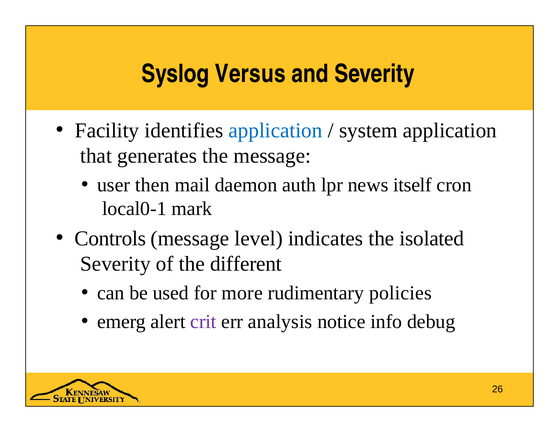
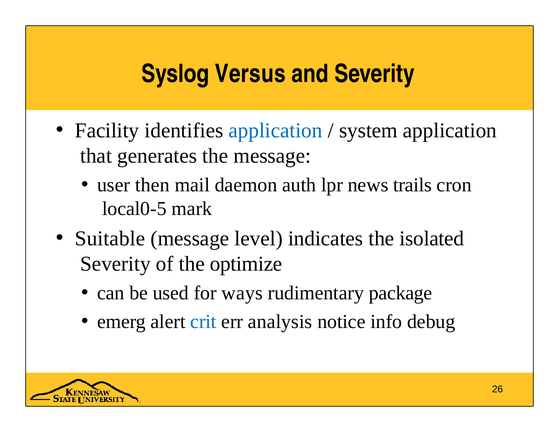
itself: itself -> trails
local0-1: local0-1 -> local0-5
Controls: Controls -> Suitable
different: different -> optimize
more: more -> ways
policies: policies -> package
crit colour: purple -> blue
